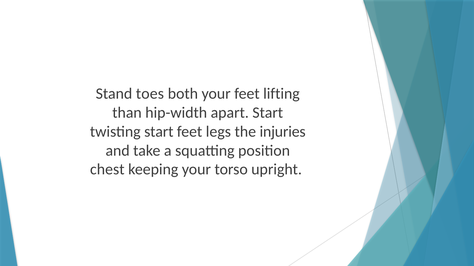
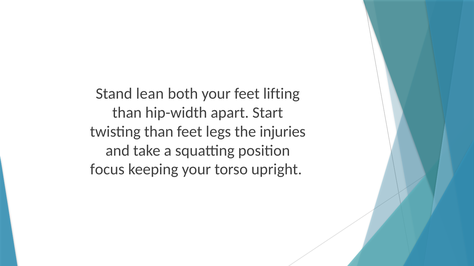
toes: toes -> lean
twisting start: start -> than
chest: chest -> focus
